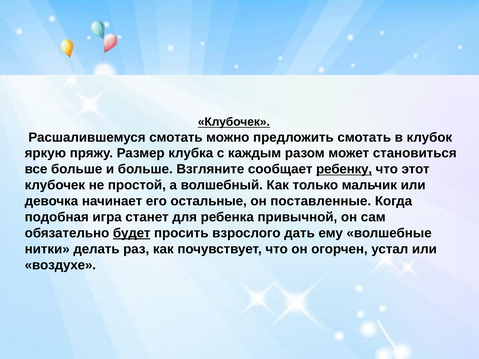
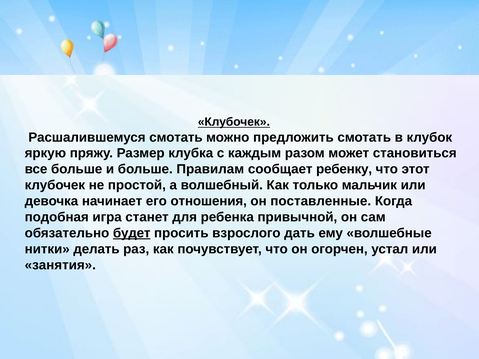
Взгляните: Взгляните -> Правилам
ребенку underline: present -> none
остальные: остальные -> отношения
воздухе: воздухе -> занятия
